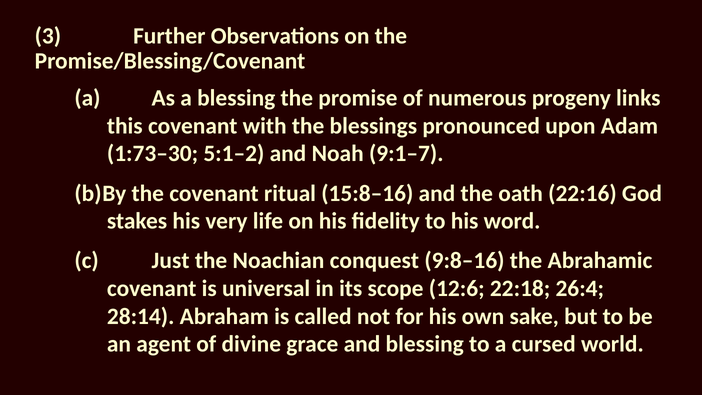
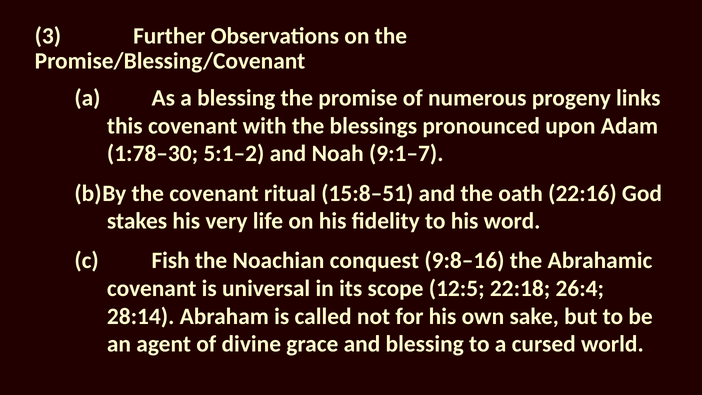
1:73–30: 1:73–30 -> 1:78–30
15:8–16: 15:8–16 -> 15:8–51
Just: Just -> Fish
12:6: 12:6 -> 12:5
